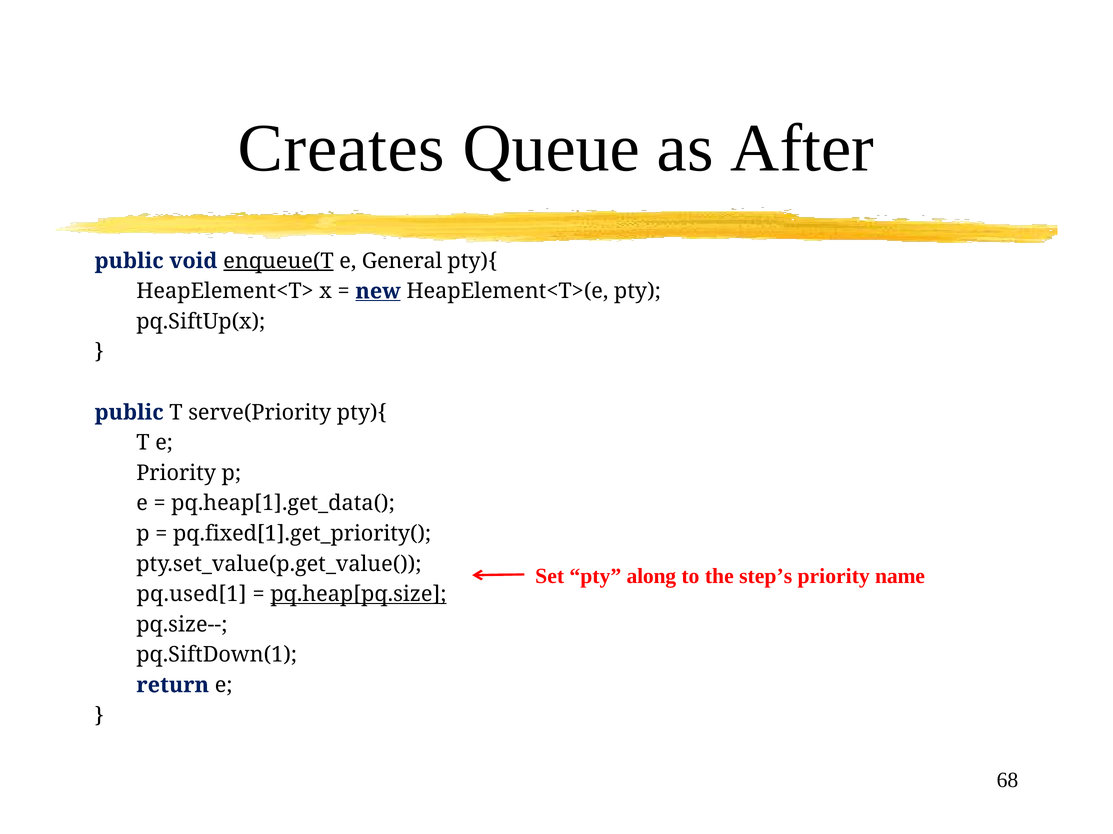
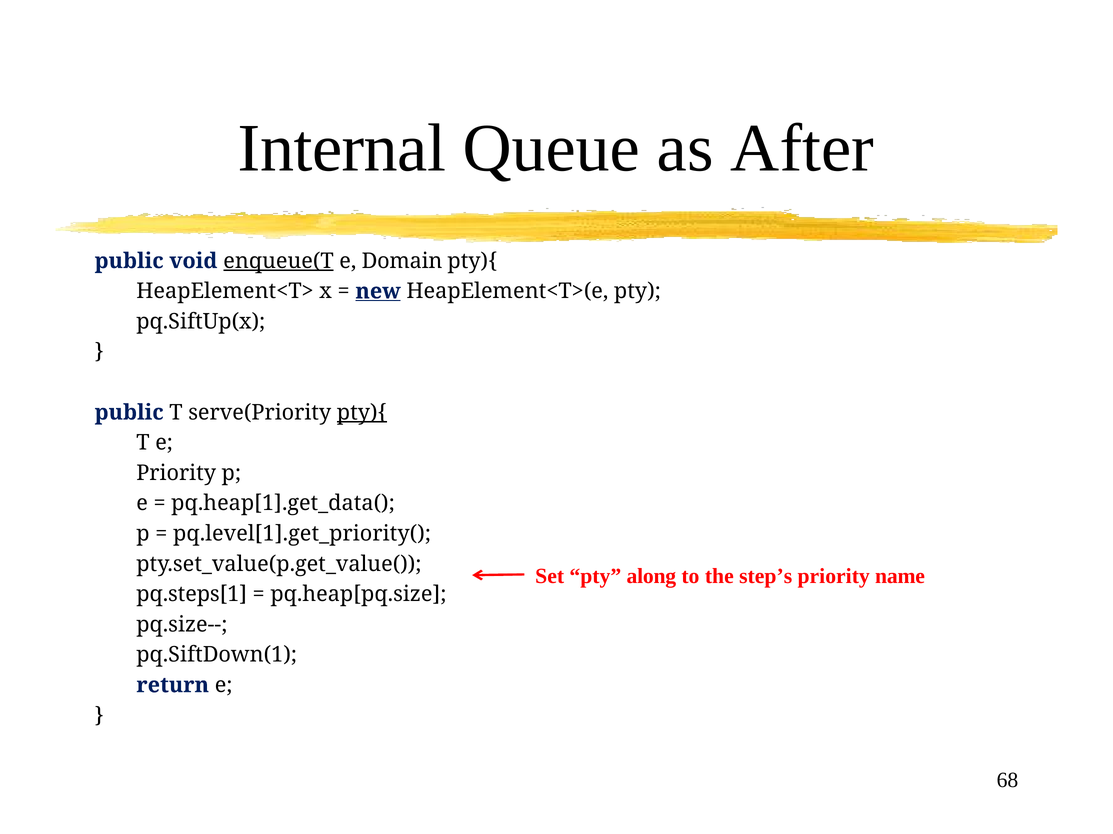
Creates: Creates -> Internal
General: General -> Domain
pty){ at (362, 413) underline: none -> present
pq.fixed[1].get_priority(: pq.fixed[1].get_priority( -> pq.level[1].get_priority(
pq.used[1: pq.used[1 -> pq.steps[1
pq.heap[pq.size underline: present -> none
